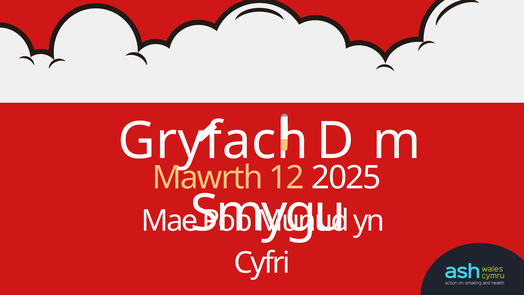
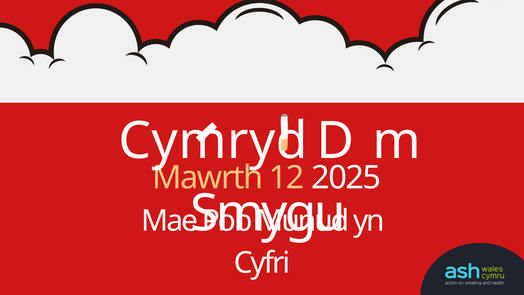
Gryfach: Gryfach -> Cymryd
